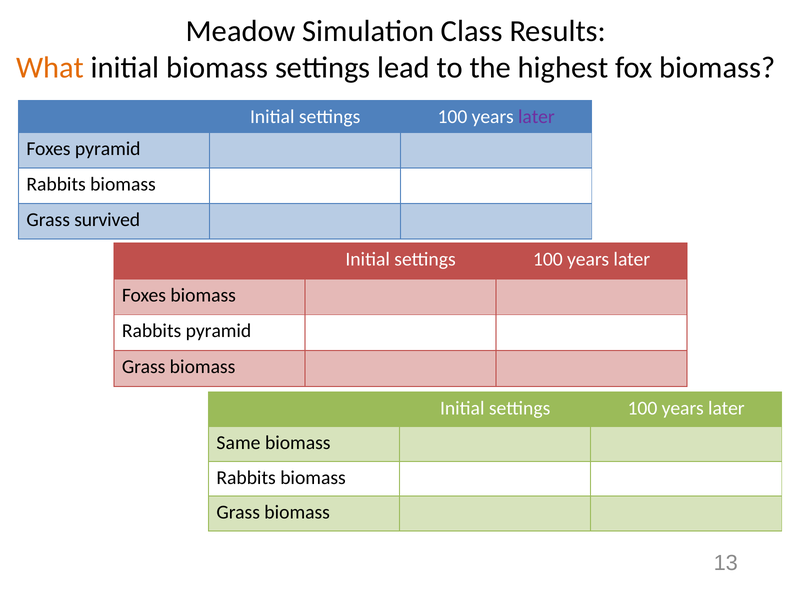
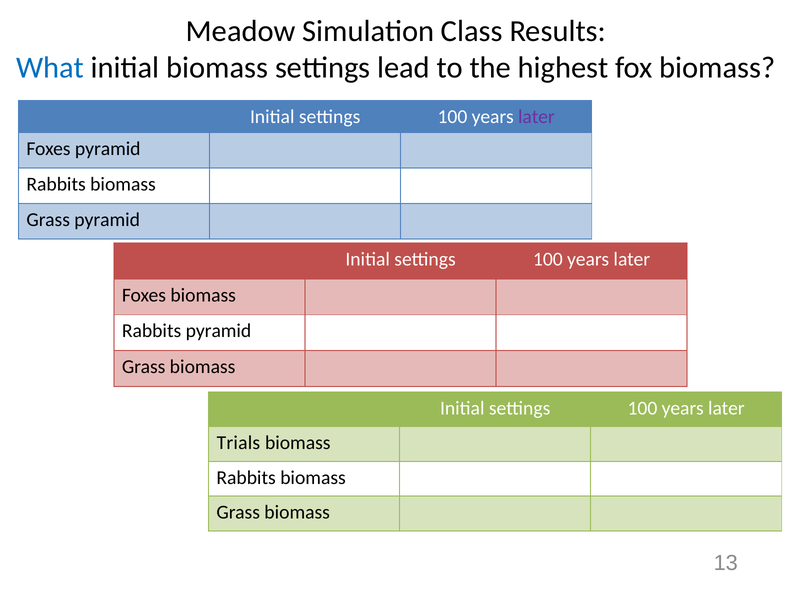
What colour: orange -> blue
Grass survived: survived -> pyramid
Same: Same -> Trials
